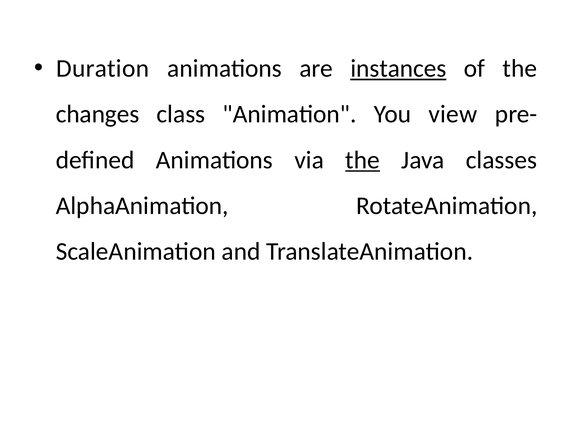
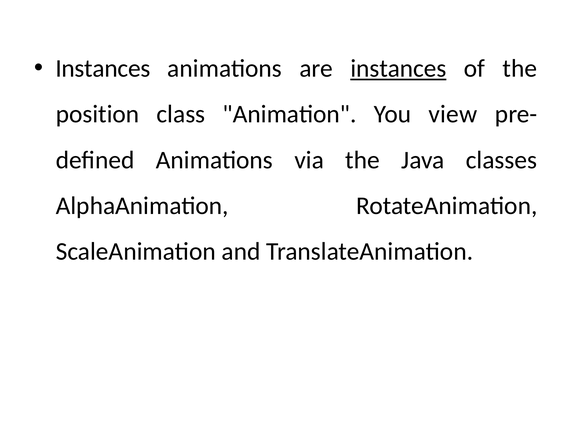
Duration at (103, 69): Duration -> Instances
changes: changes -> position
the at (363, 160) underline: present -> none
